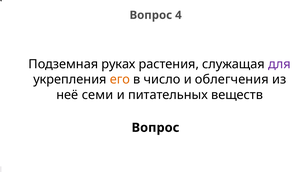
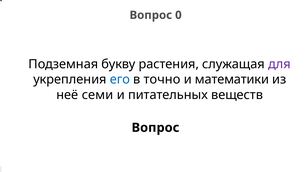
4: 4 -> 0
руках: руках -> букву
его colour: orange -> blue
число: число -> точно
облегчения: облегчения -> математики
